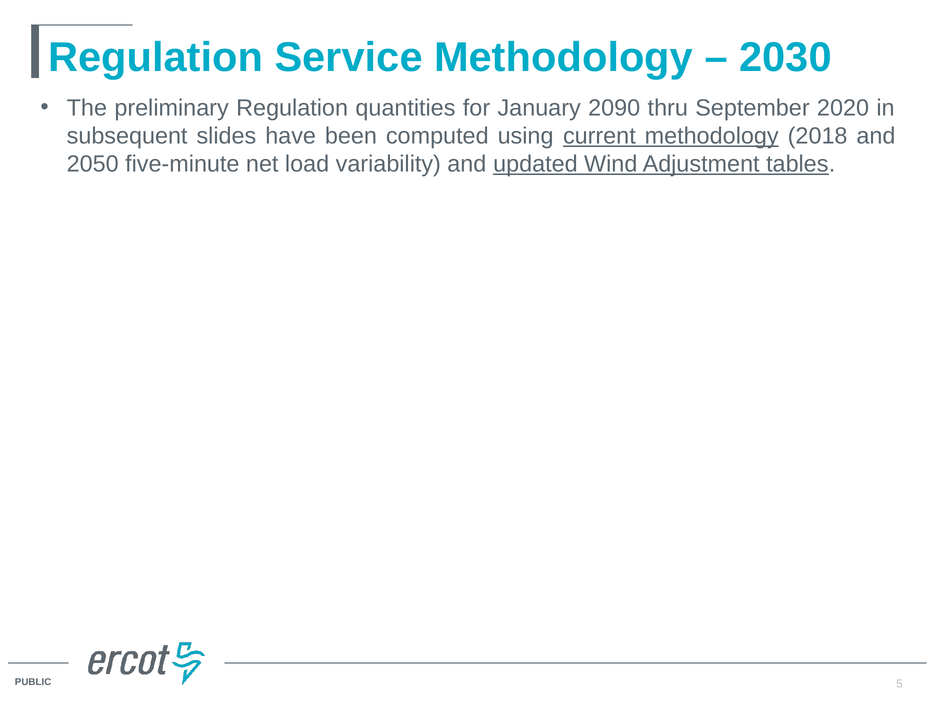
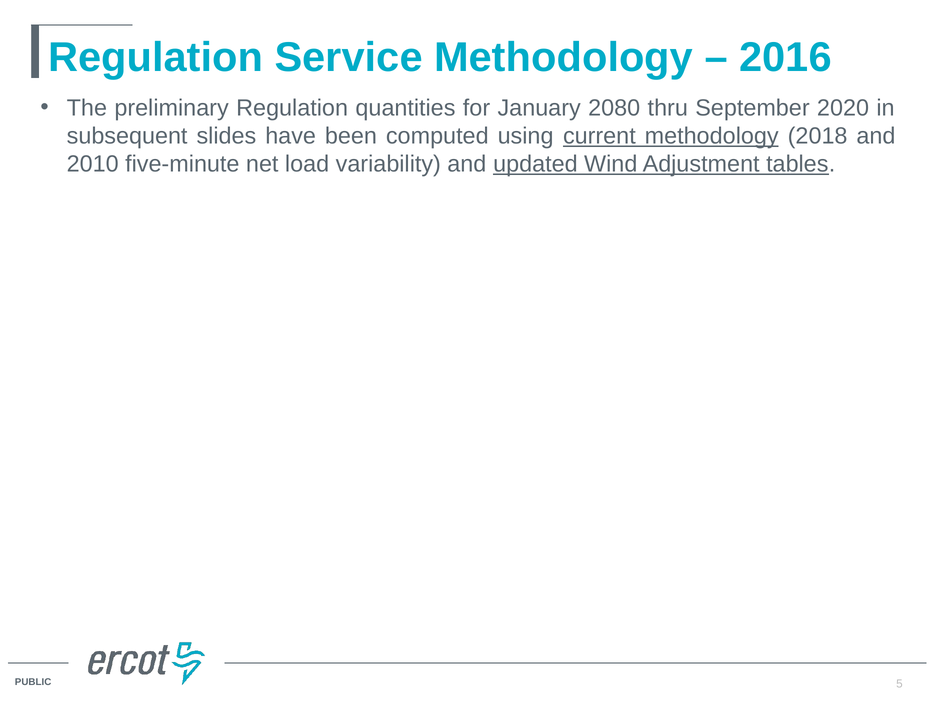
2030: 2030 -> 2016
2090: 2090 -> 2080
2050: 2050 -> 2010
